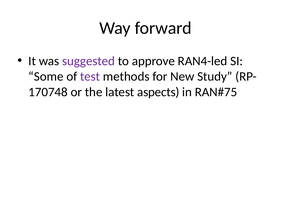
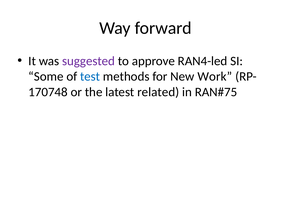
test colour: purple -> blue
Study: Study -> Work
aspects: aspects -> related
